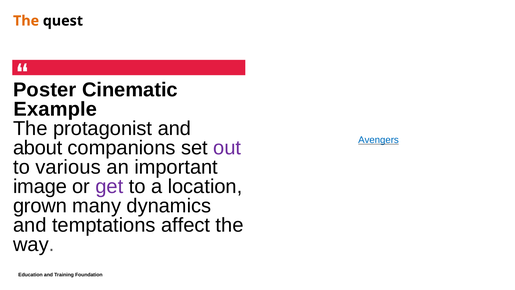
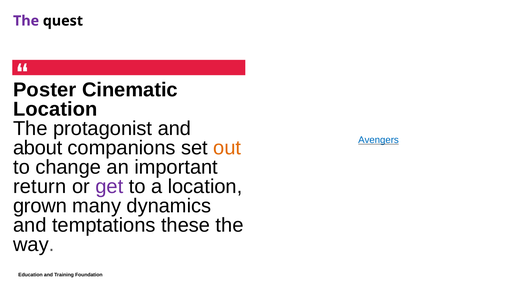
The at (26, 21) colour: orange -> purple
Example at (55, 109): Example -> Location
out colour: purple -> orange
various: various -> change
image: image -> return
affect: affect -> these
